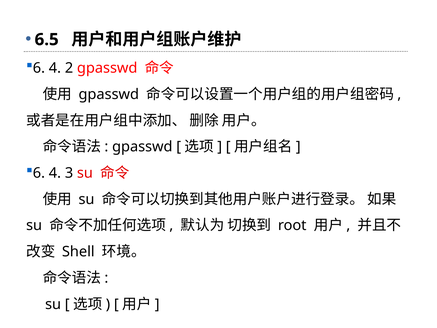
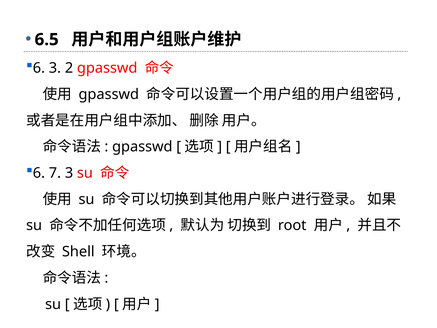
4 at (55, 68): 4 -> 3
4 at (55, 173): 4 -> 7
